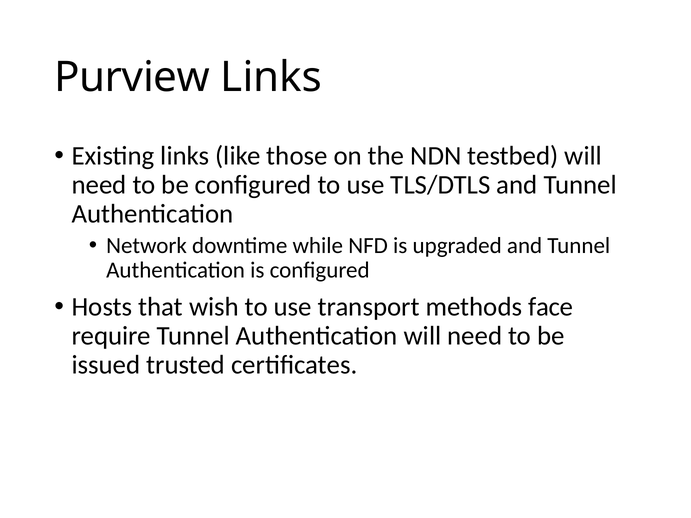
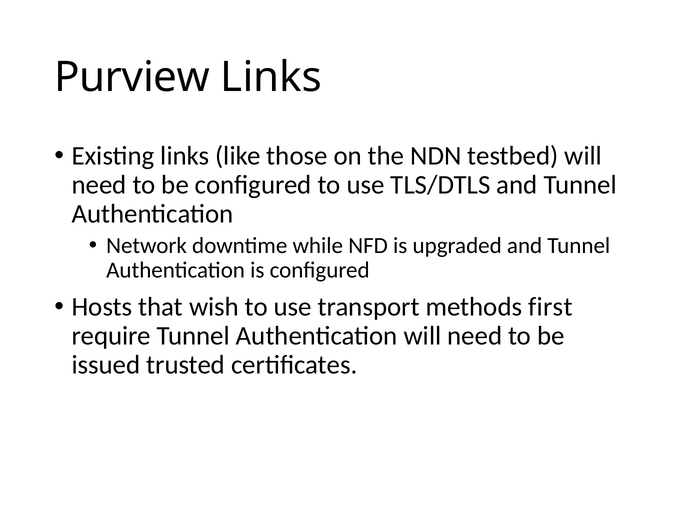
face: face -> first
